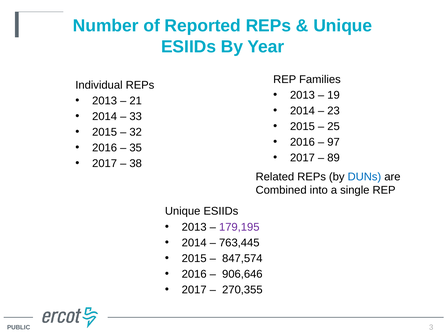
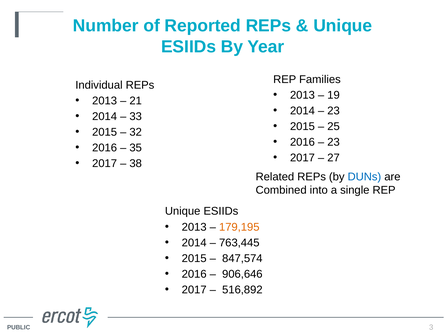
97 at (334, 142): 97 -> 23
89: 89 -> 27
179,195 colour: purple -> orange
270,355: 270,355 -> 516,892
